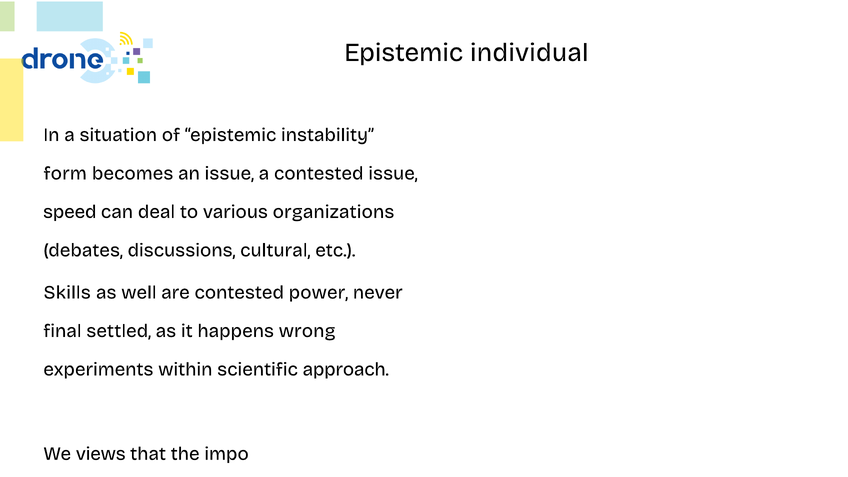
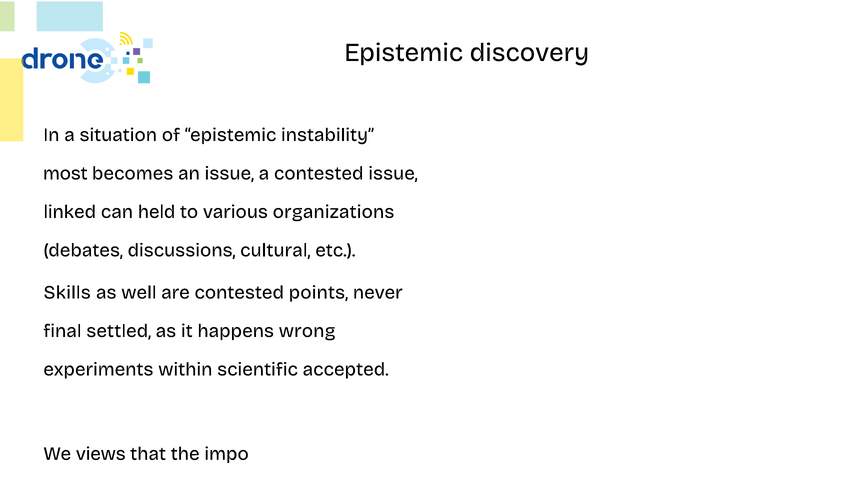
individual: individual -> discovery
form: form -> most
speed: speed -> linked
deal: deal -> held
power: power -> points
approach: approach -> accepted
